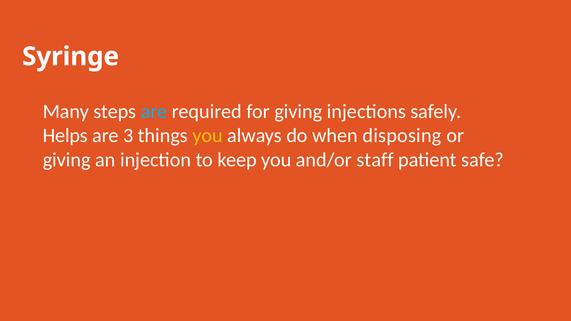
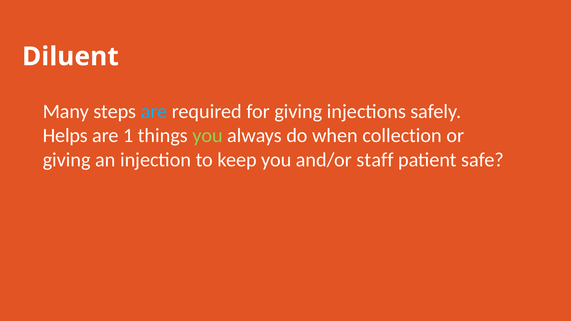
Syringe: Syringe -> Diluent
3: 3 -> 1
you at (208, 136) colour: yellow -> light green
disposing: disposing -> collection
